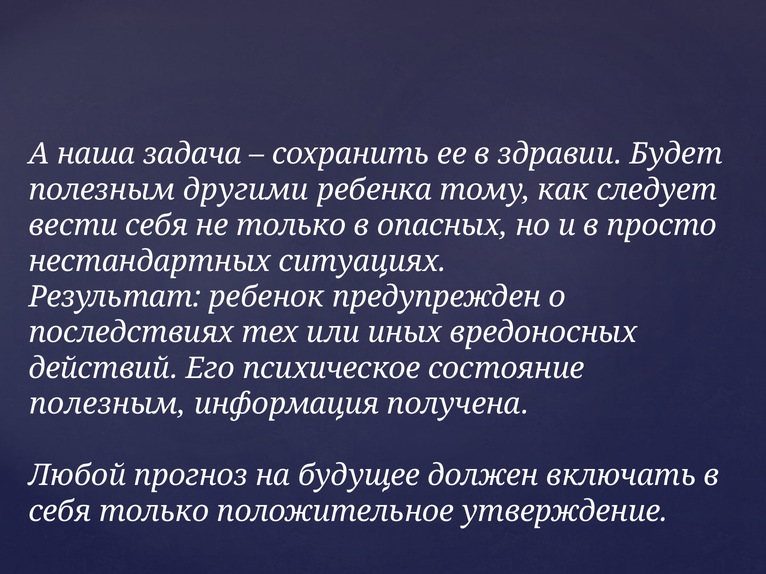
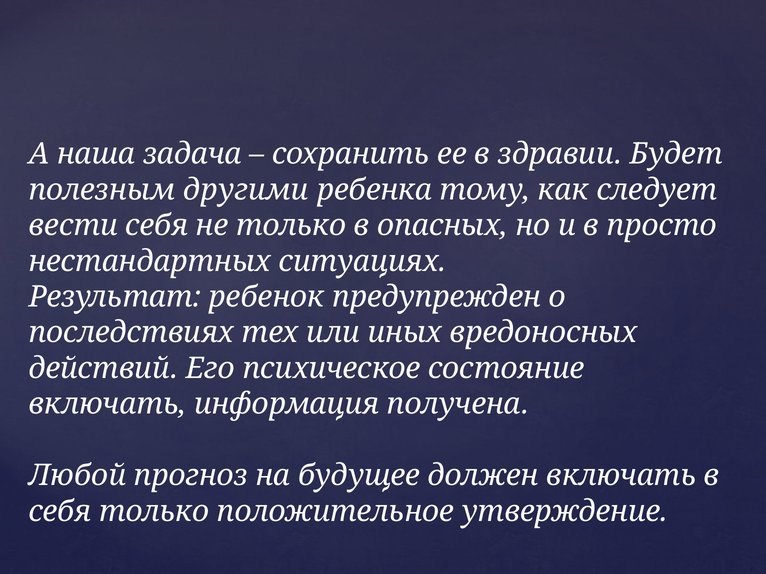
полезным at (107, 404): полезным -> включать
